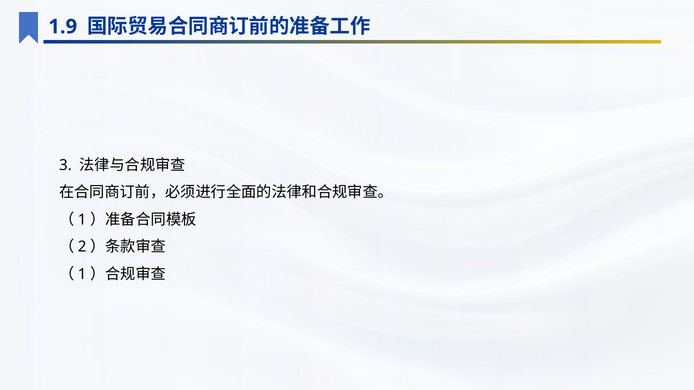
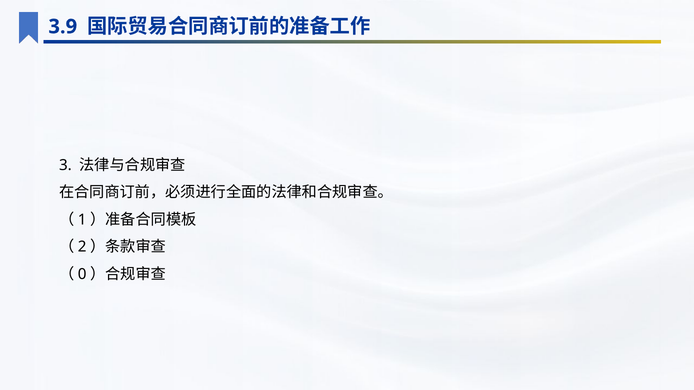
1.9: 1.9 -> 3.9
1 at (82, 274): 1 -> 0
